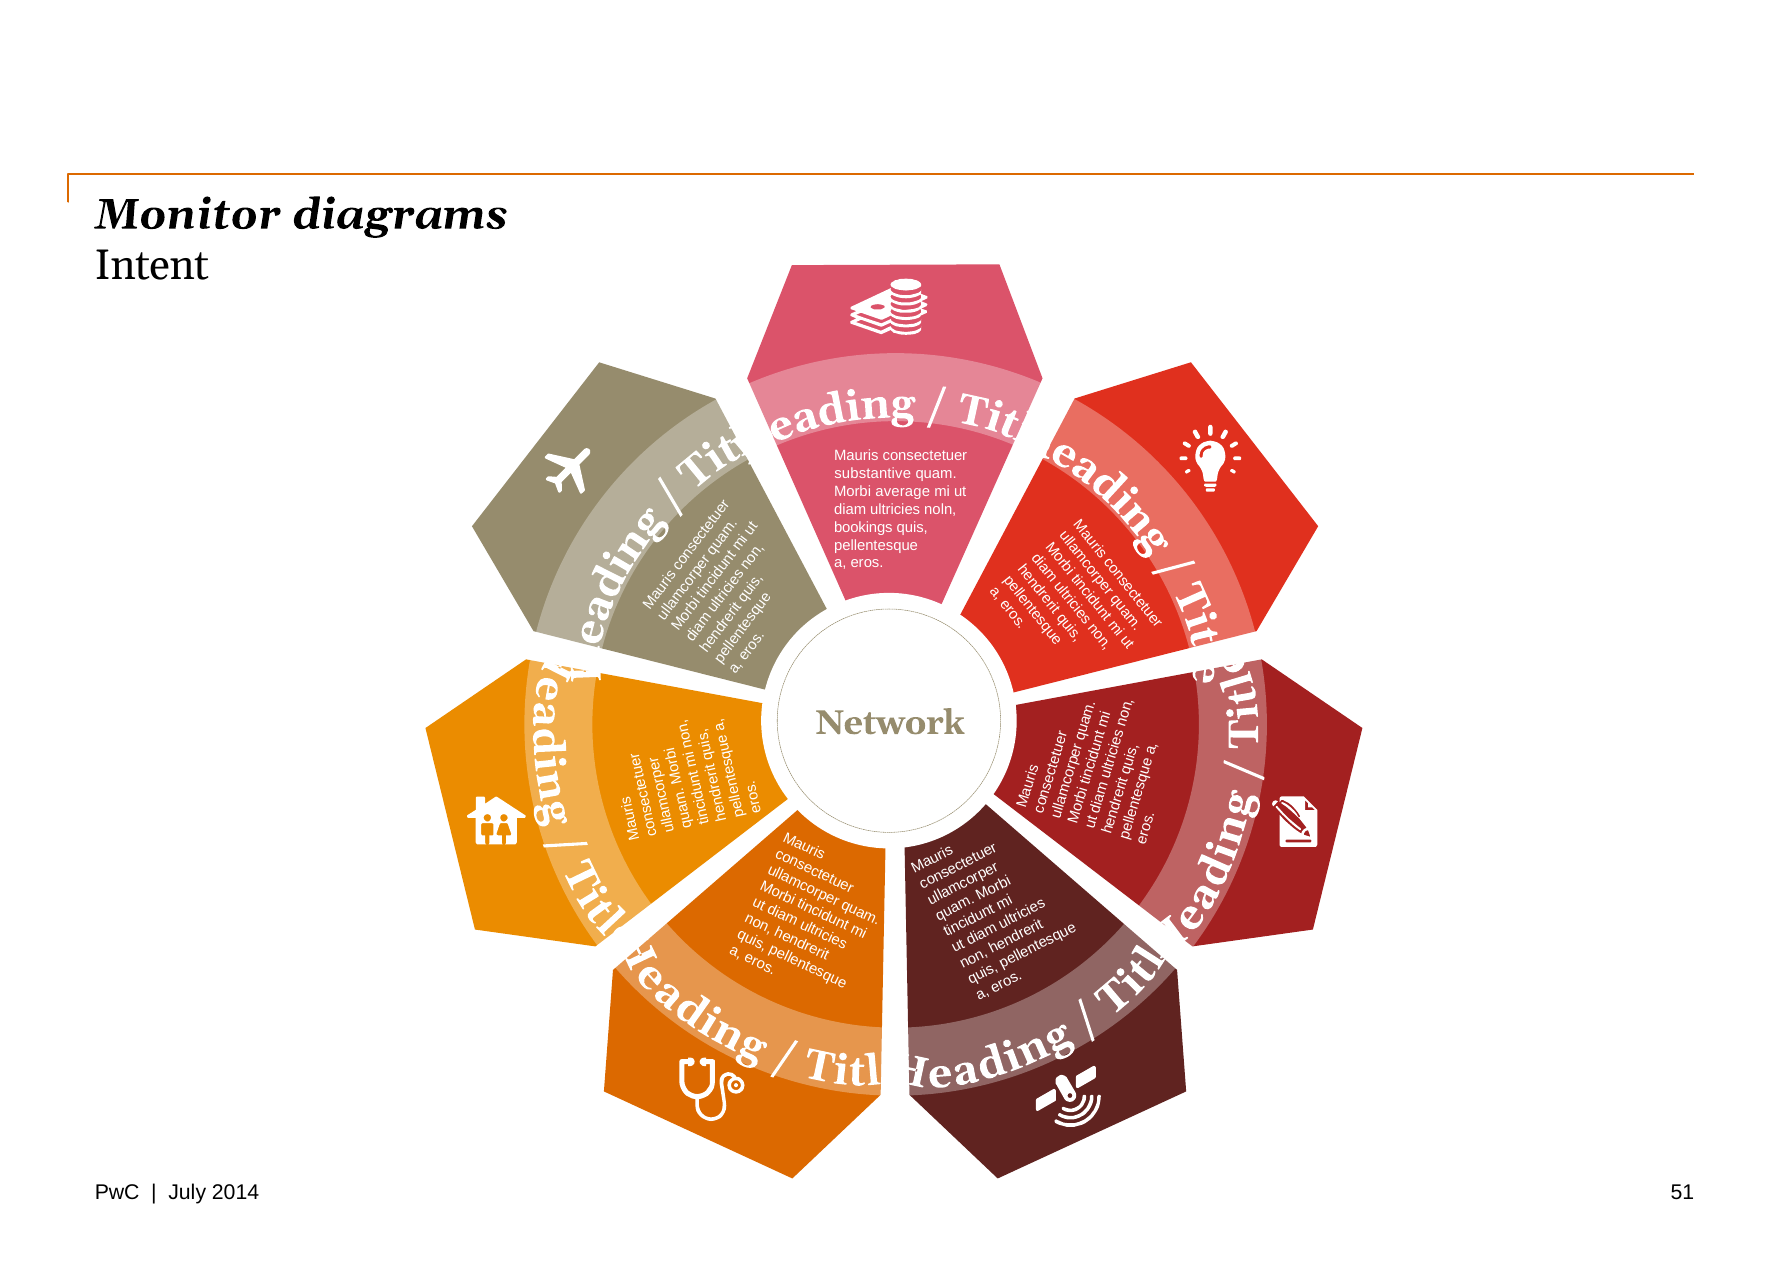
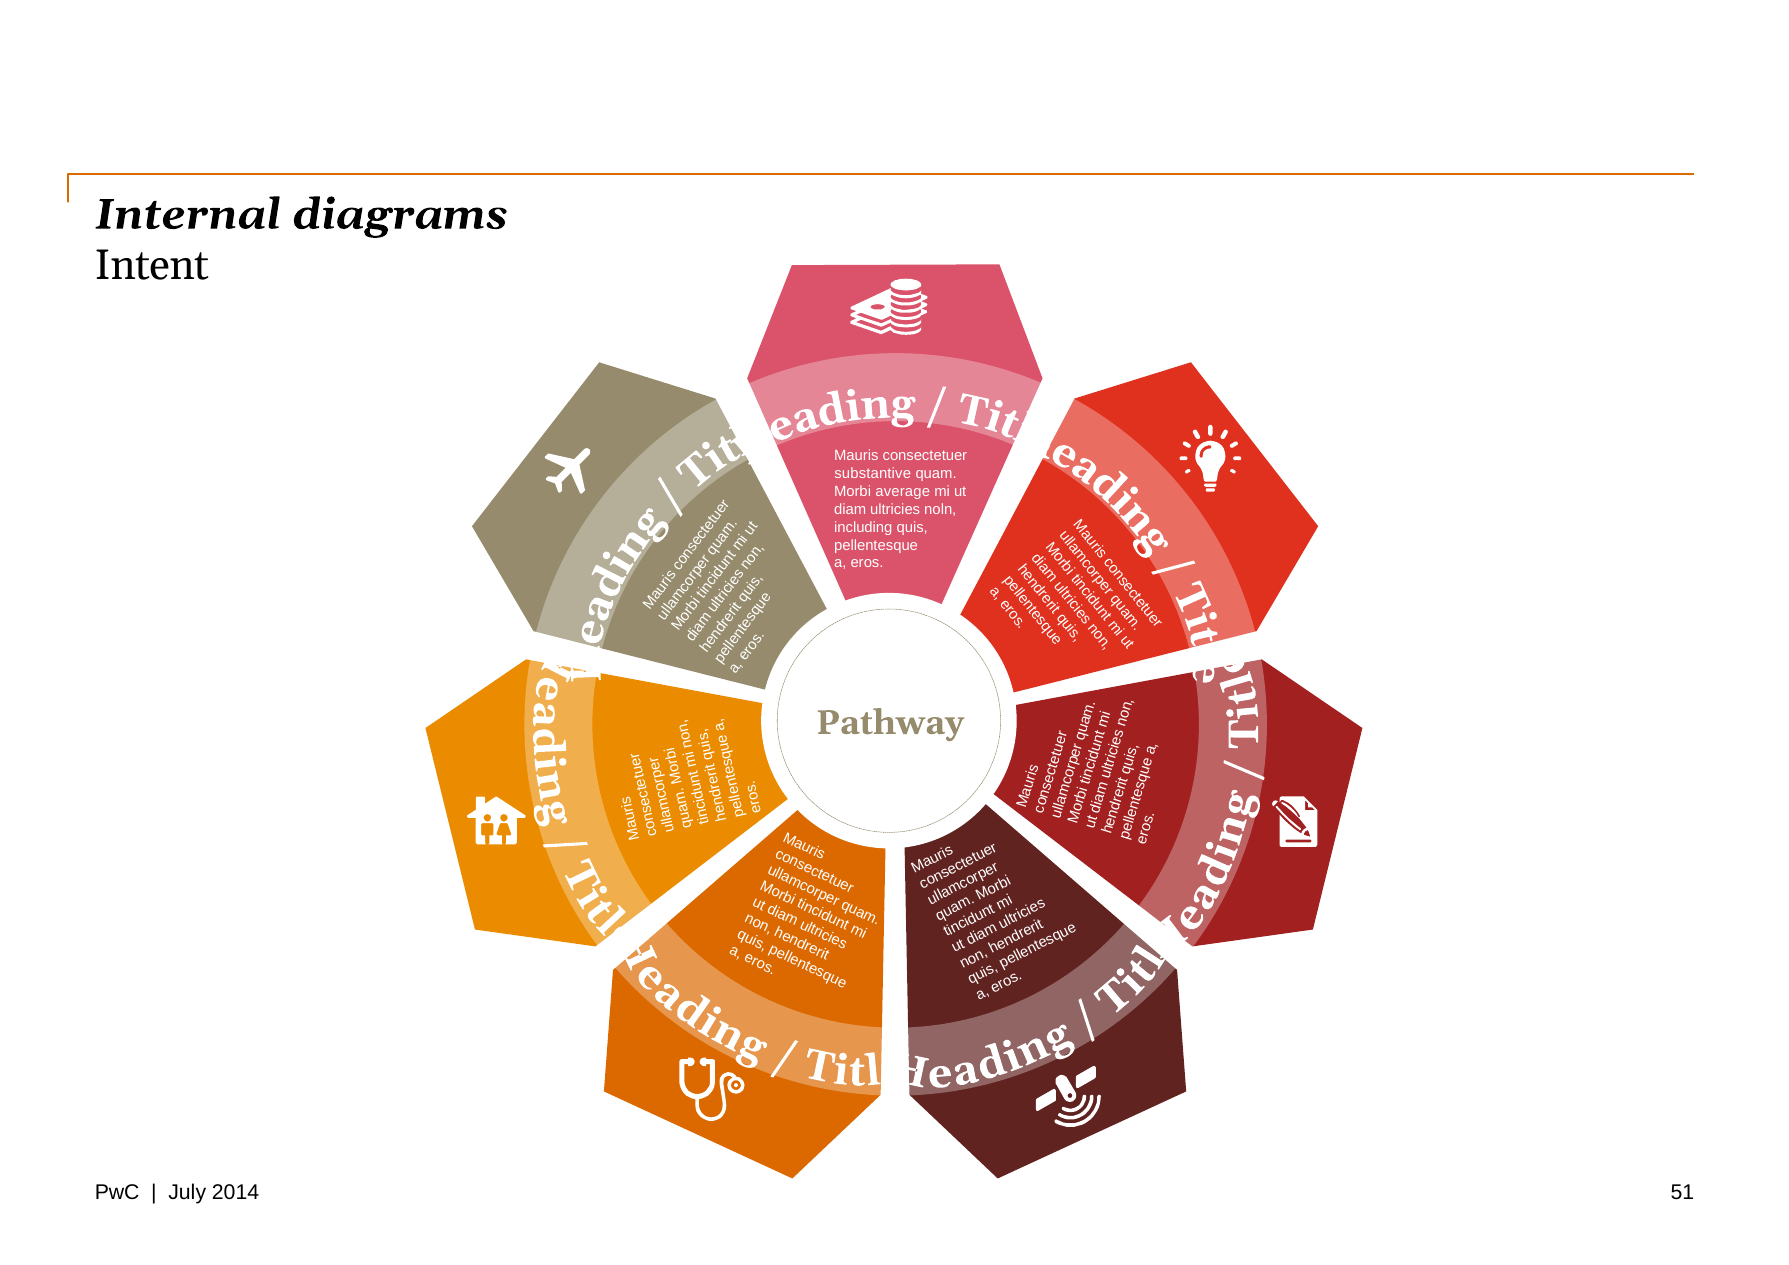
Monitor: Monitor -> Internal
bookings: bookings -> including
Network: Network -> Pathway
